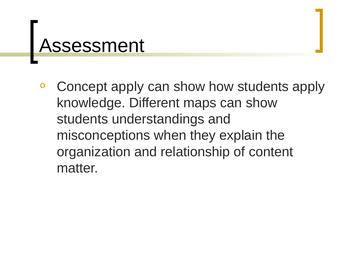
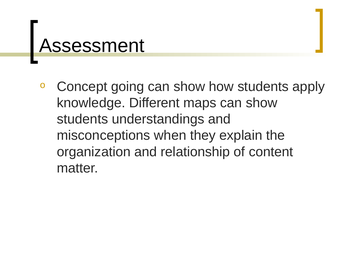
Concept apply: apply -> going
